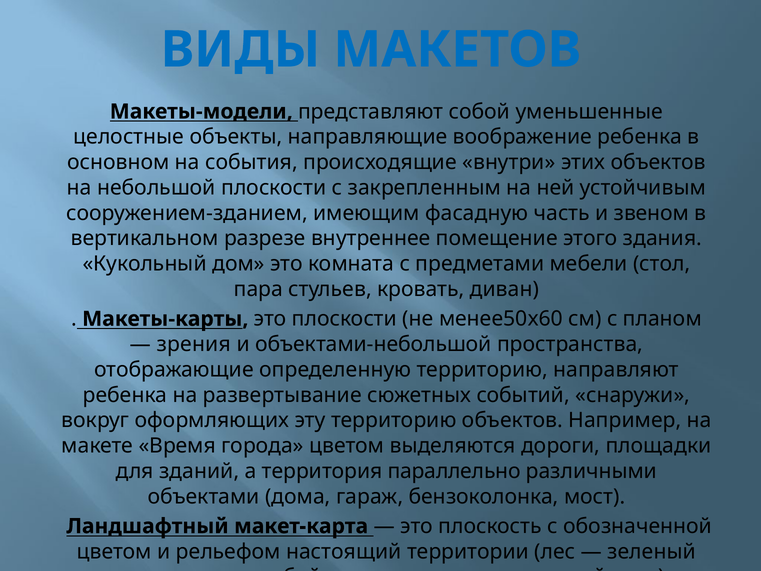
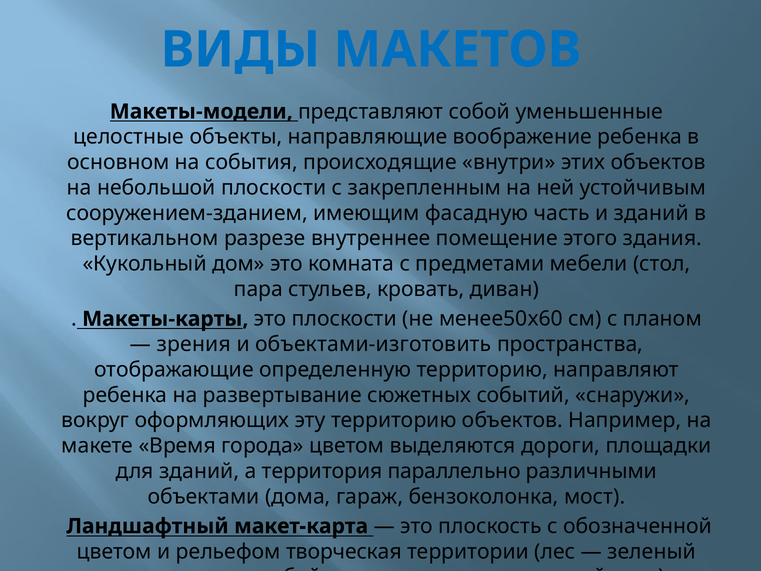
и звеном: звеном -> зданий
объектами-небольшой: объектами-небольшой -> объектами-изготовить
настоящий: настоящий -> творческая
